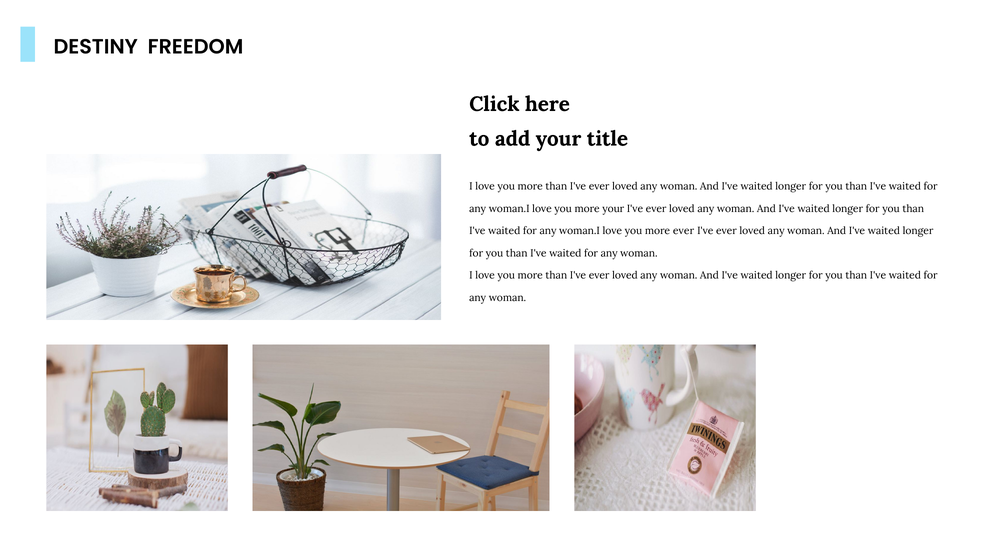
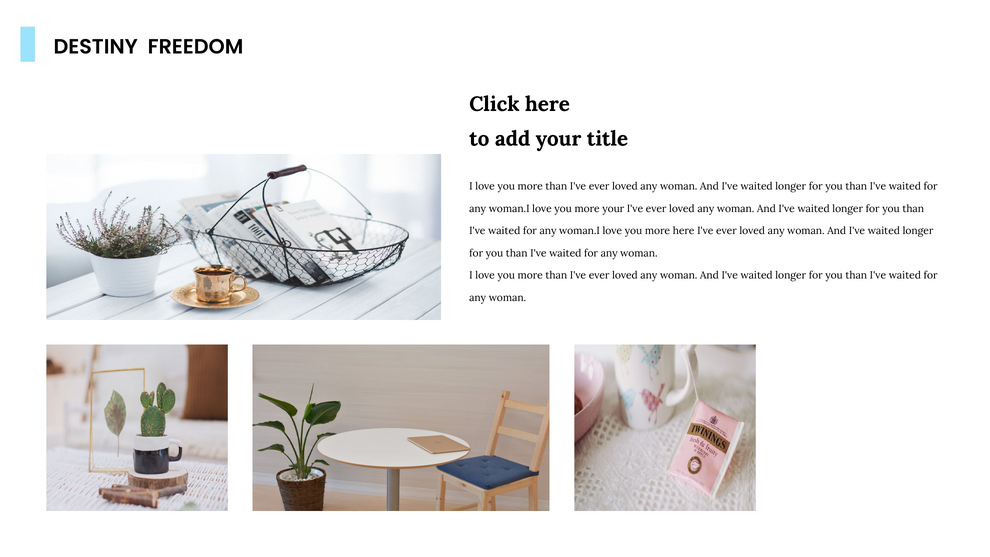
more ever: ever -> here
